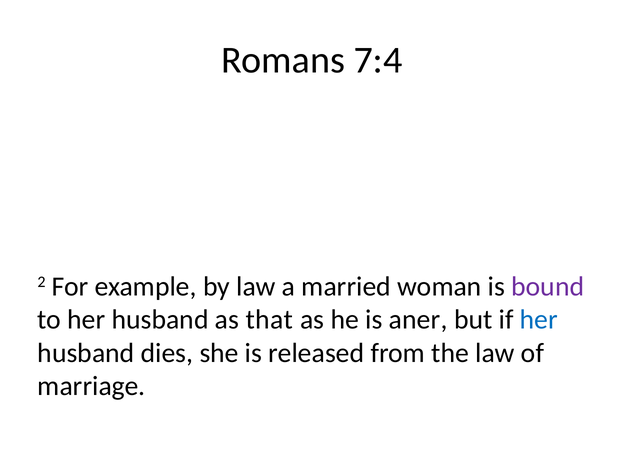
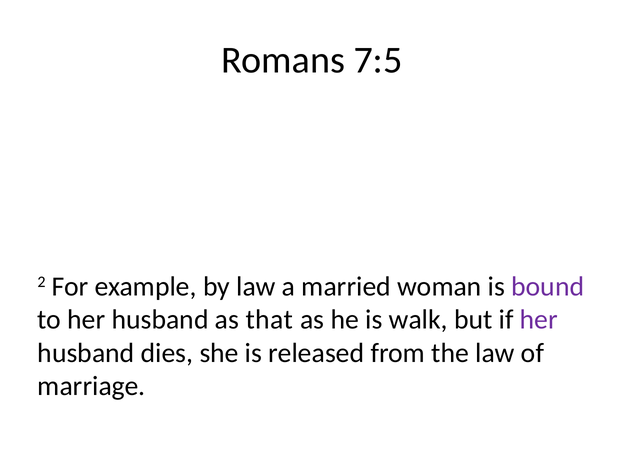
7:4: 7:4 -> 7:5
aner: aner -> walk
her at (539, 320) colour: blue -> purple
